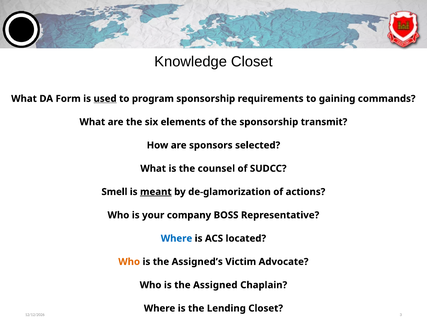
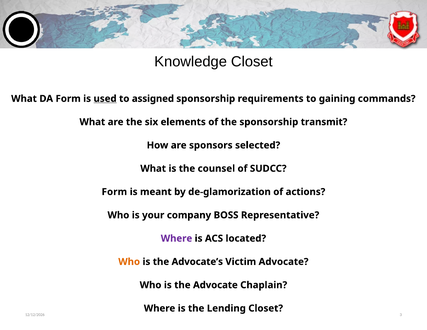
program: program -> assigned
Smell at (114, 192): Smell -> Form
meant underline: present -> none
Where at (177, 238) colour: blue -> purple
Assigned’s: Assigned’s -> Advocate’s
the Assigned: Assigned -> Advocate
